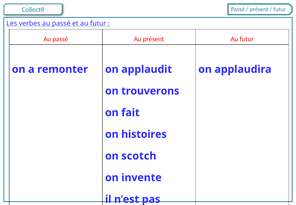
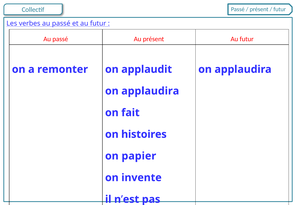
trouverons at (150, 91): trouverons -> applaudira
scotch: scotch -> papier
